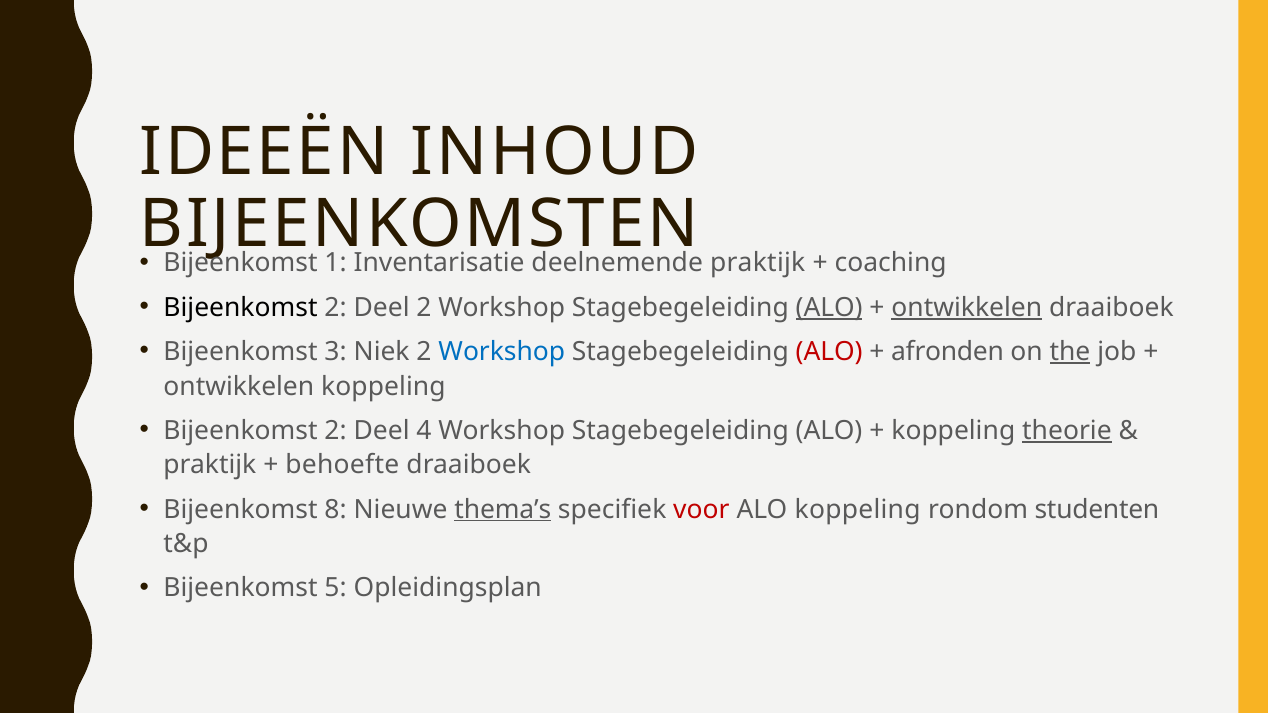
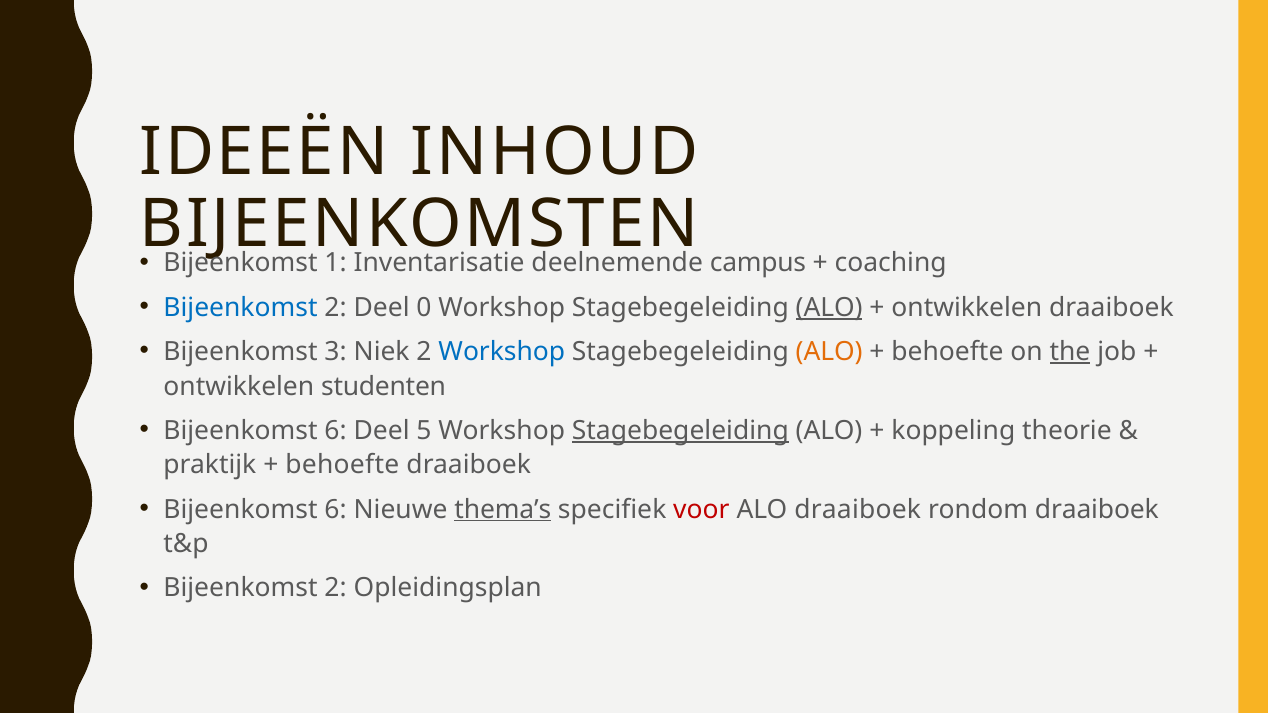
praktijk at (758, 263): praktijk -> campus
Bijeenkomst at (241, 307) colour: black -> blue
Deel 2: 2 -> 0
ontwikkelen at (967, 307) underline: present -> none
ALO at (829, 352) colour: red -> orange
afronden at (948, 352): afronden -> behoefte
ontwikkelen koppeling: koppeling -> studenten
2 at (336, 431): 2 -> 6
4: 4 -> 5
Stagebegeleiding at (680, 431) underline: none -> present
theorie underline: present -> none
8 at (336, 509): 8 -> 6
ALO koppeling: koppeling -> draaiboek
rondom studenten: studenten -> draaiboek
5 at (336, 588): 5 -> 2
